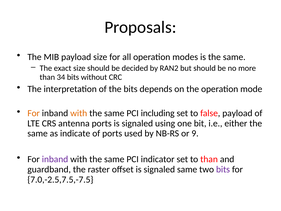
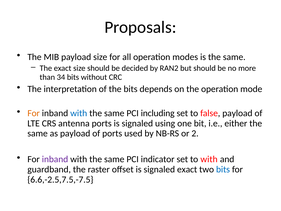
with at (79, 113) colour: orange -> blue
as indicate: indicate -> payload
9: 9 -> 2
to than: than -> with
signaled same: same -> exact
bits at (223, 169) colour: purple -> blue
7.0,-2.5,7.5,-7.5: 7.0,-2.5,7.5,-7.5 -> 6.6,-2.5,7.5,-7.5
